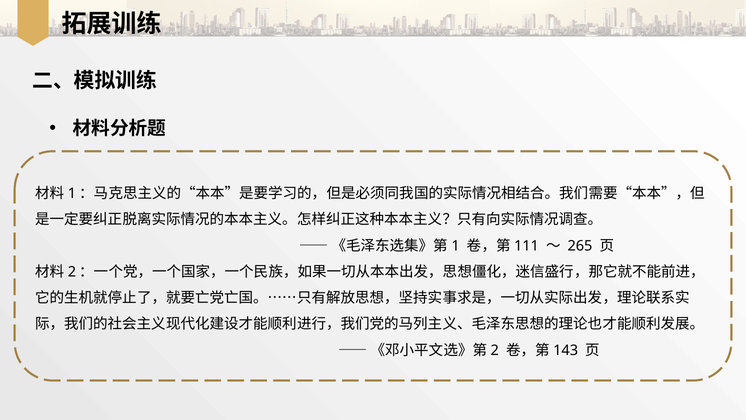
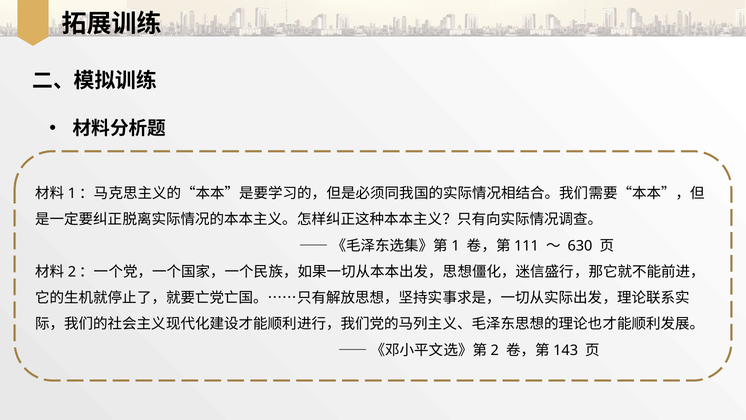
265: 265 -> 630
